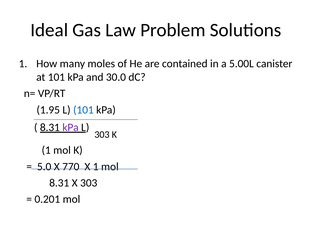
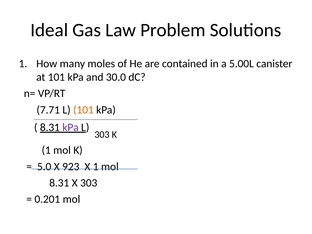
1.95: 1.95 -> 7.71
101 at (83, 110) colour: blue -> orange
770: 770 -> 923
